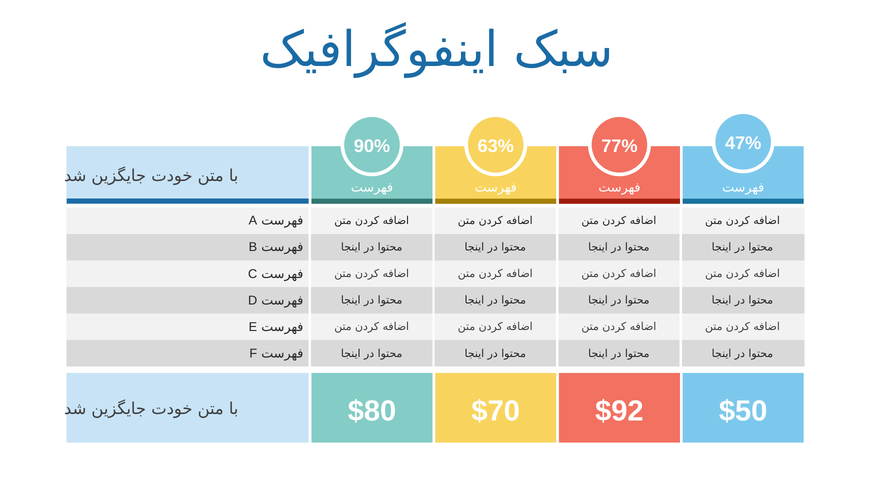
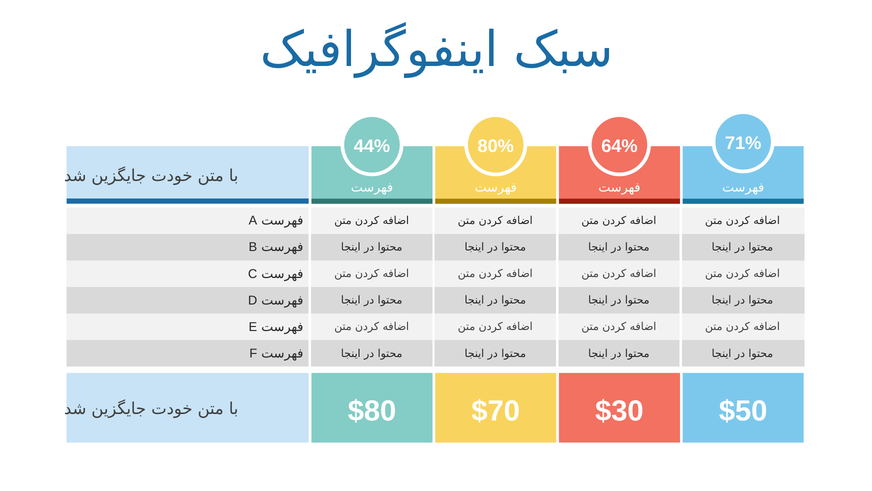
47%: 47% -> 71%
90%: 90% -> 44%
63%: 63% -> 80%
77%: 77% -> 64%
$92: $92 -> $30
